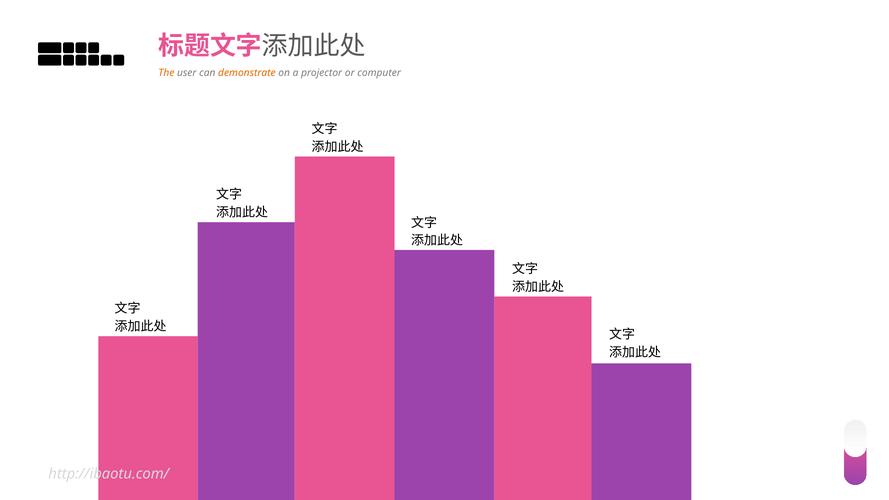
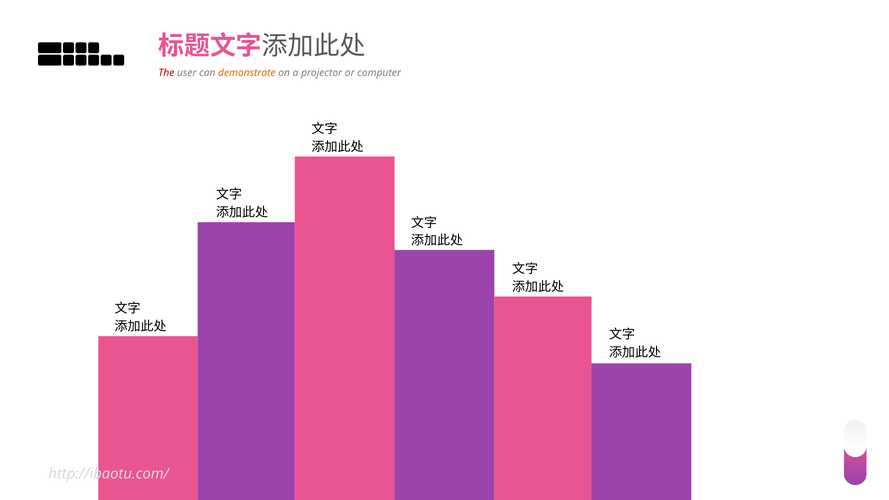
The colour: orange -> red
